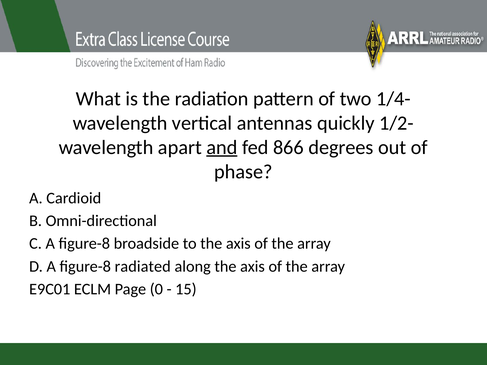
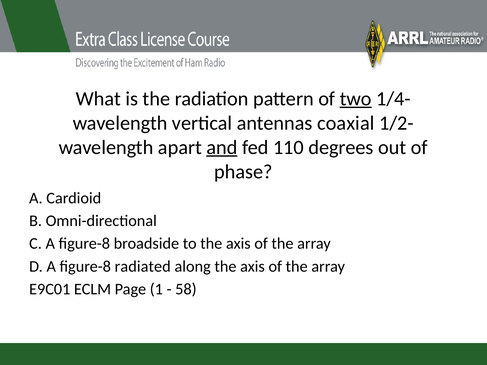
two underline: none -> present
quickly: quickly -> coaxial
866: 866 -> 110
0: 0 -> 1
15: 15 -> 58
